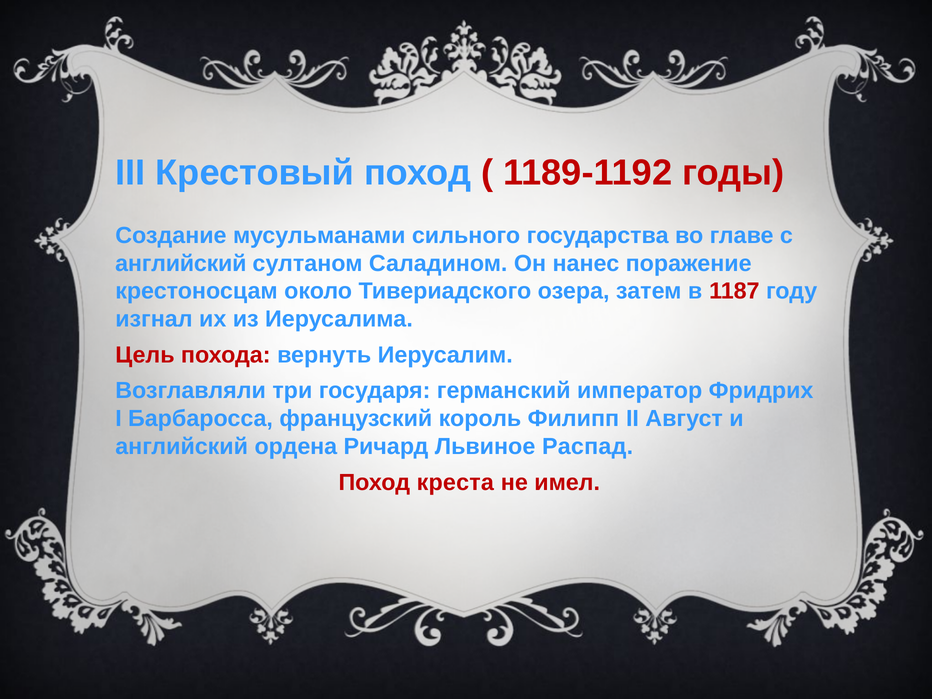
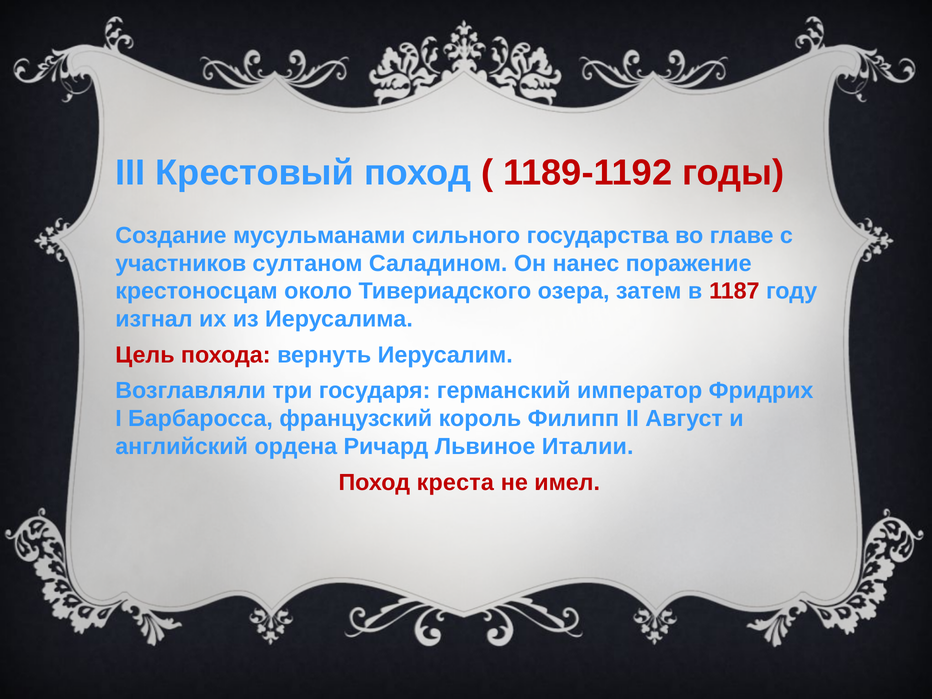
английский at (181, 263): английский -> участников
Распад: Распад -> Италии
